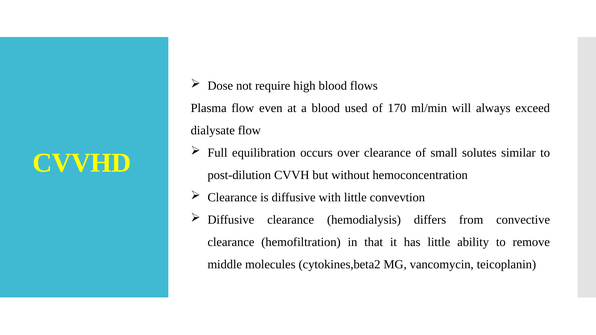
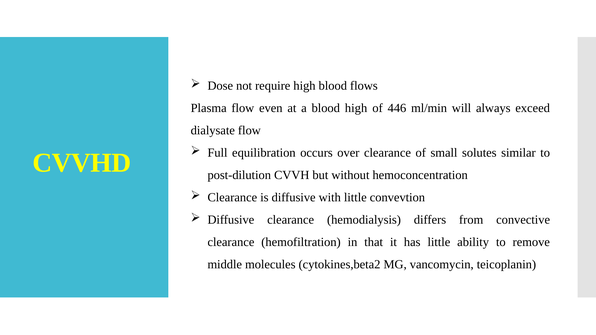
blood used: used -> high
170: 170 -> 446
